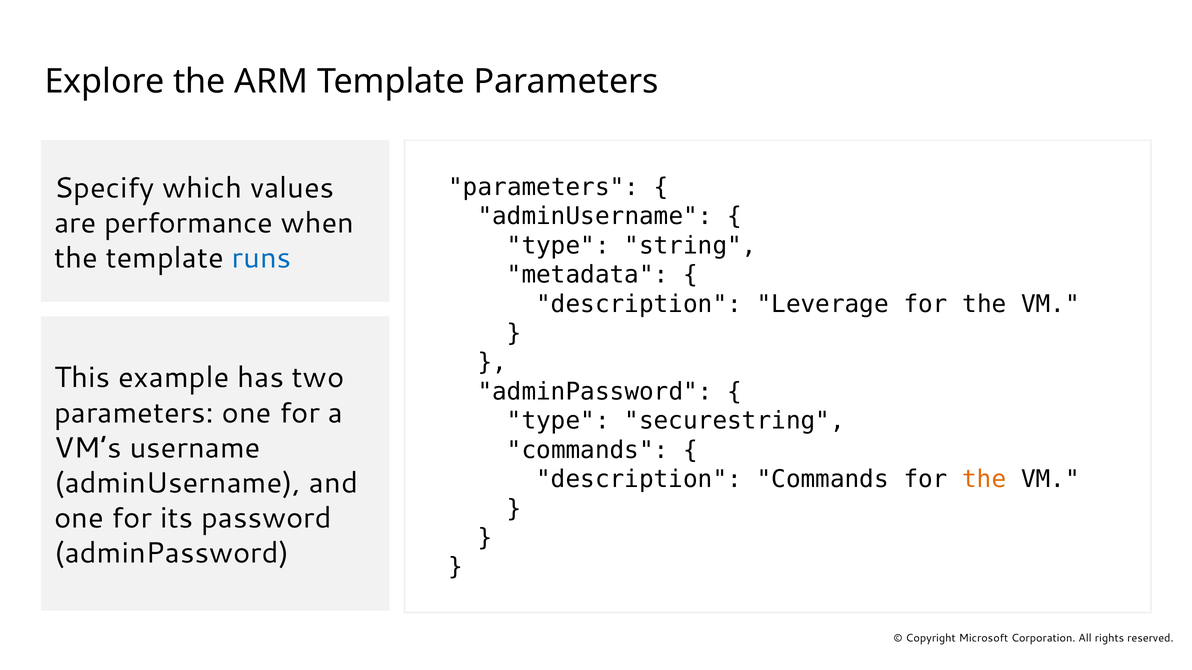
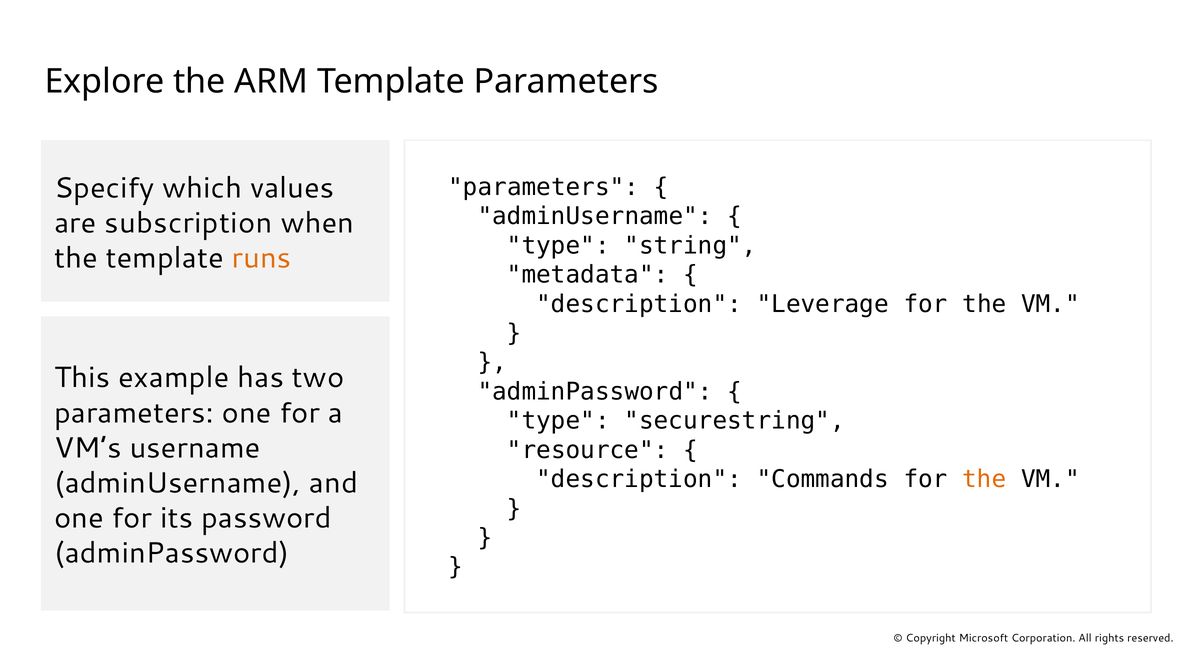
performance: performance -> subscription
runs colour: blue -> orange
commands at (588, 450): commands -> resource
